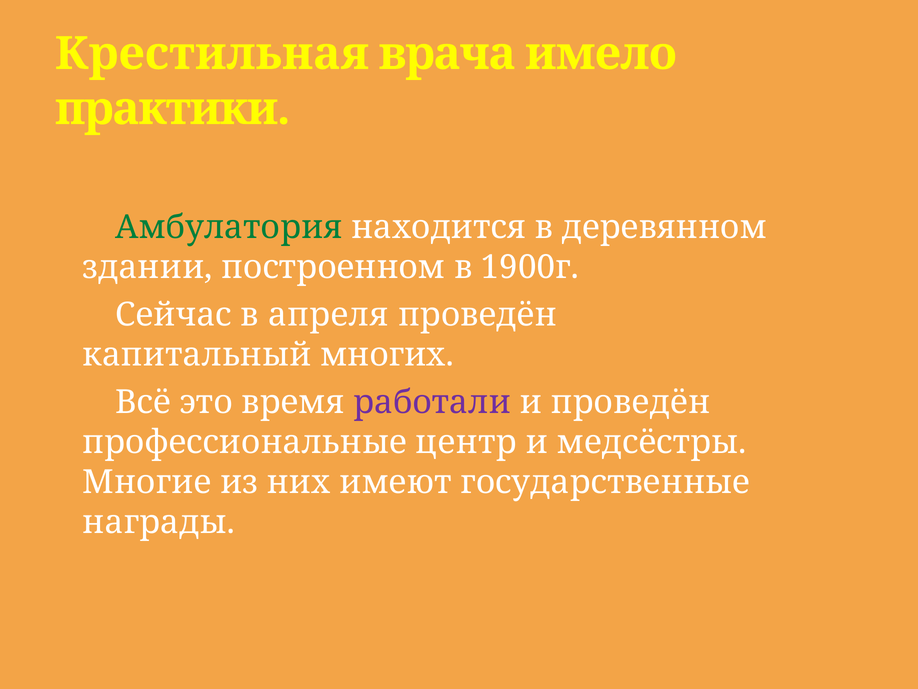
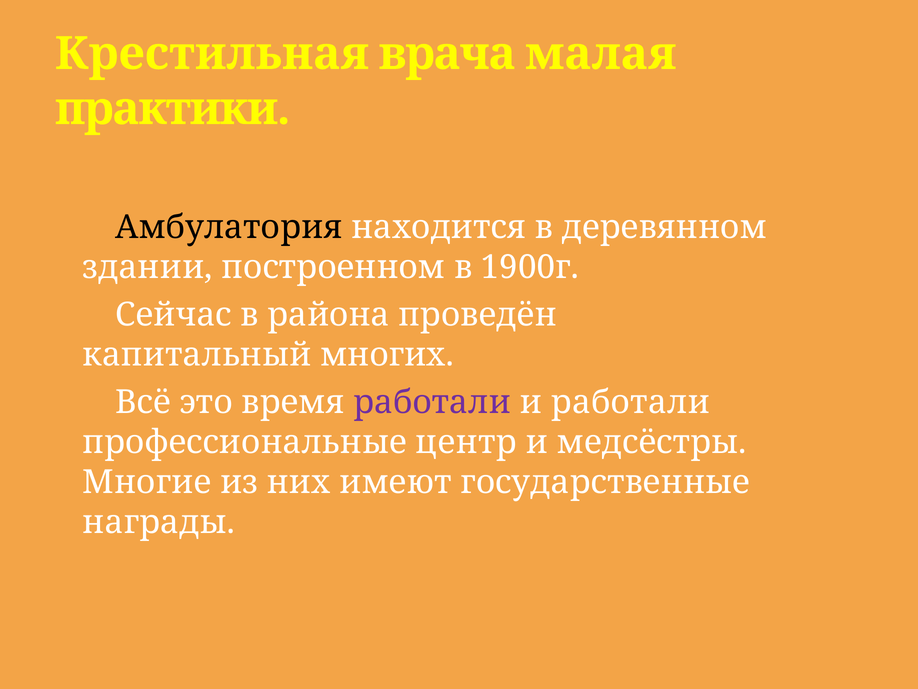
имело: имело -> малая
Амбулатория colour: green -> black
апреля: апреля -> района
и проведён: проведён -> работали
